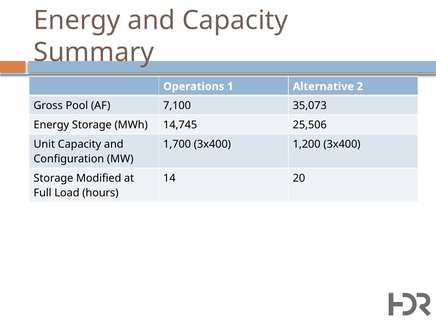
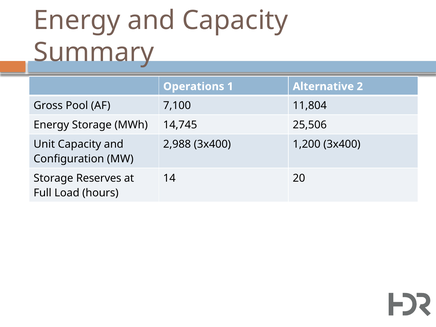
35,073: 35,073 -> 11,804
1,700: 1,700 -> 2,988
Modified: Modified -> Reserves
